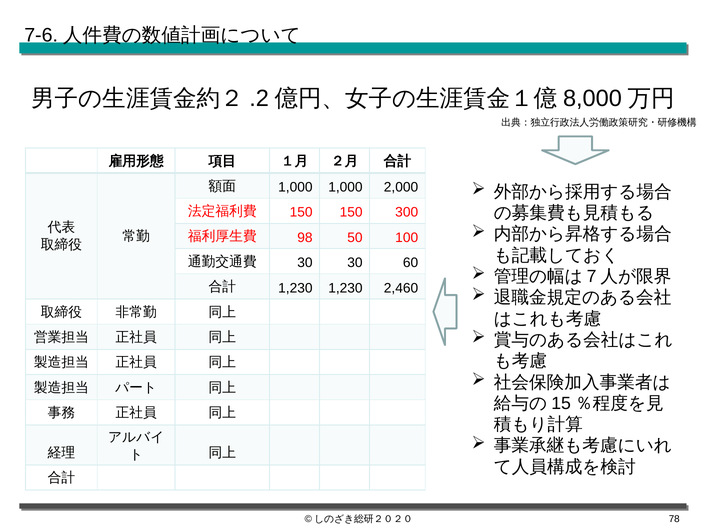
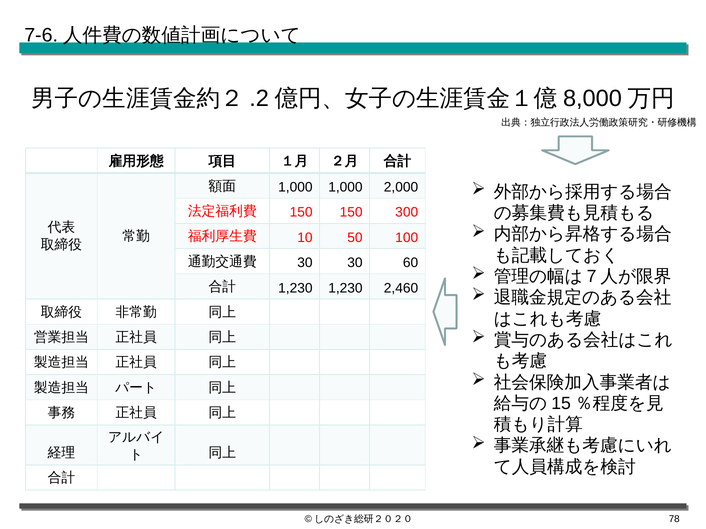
98: 98 -> 10
